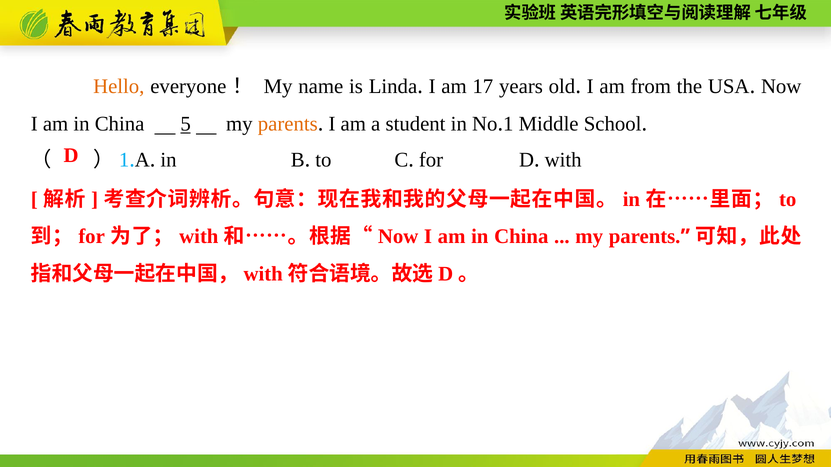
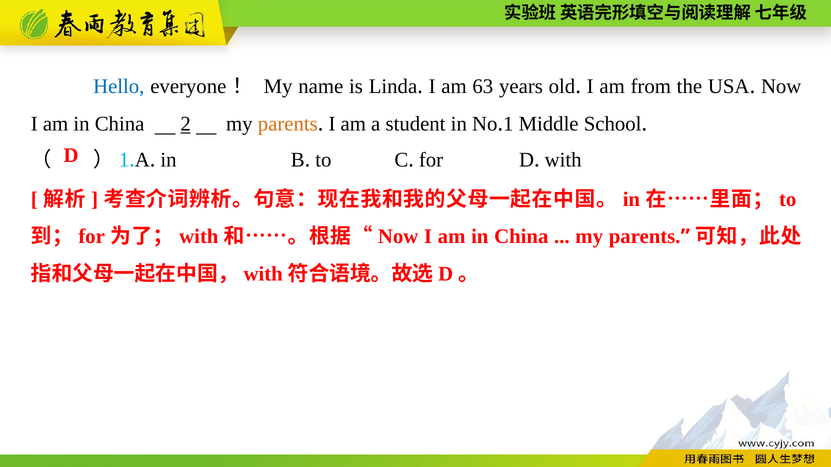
Hello colour: orange -> blue
17: 17 -> 63
5: 5 -> 2
